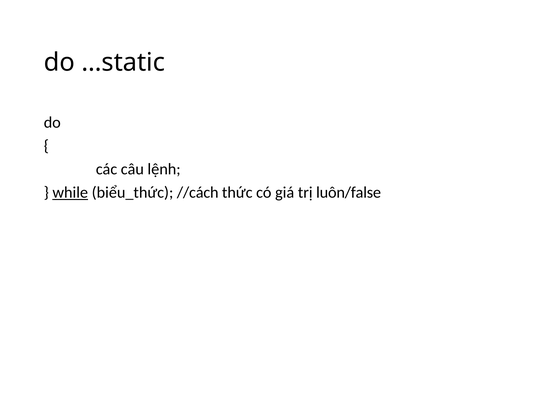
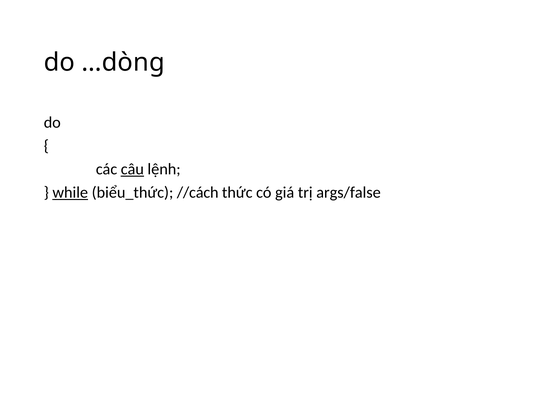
…static: …static -> …dòng
câu underline: none -> present
luôn/false: luôn/false -> args/false
